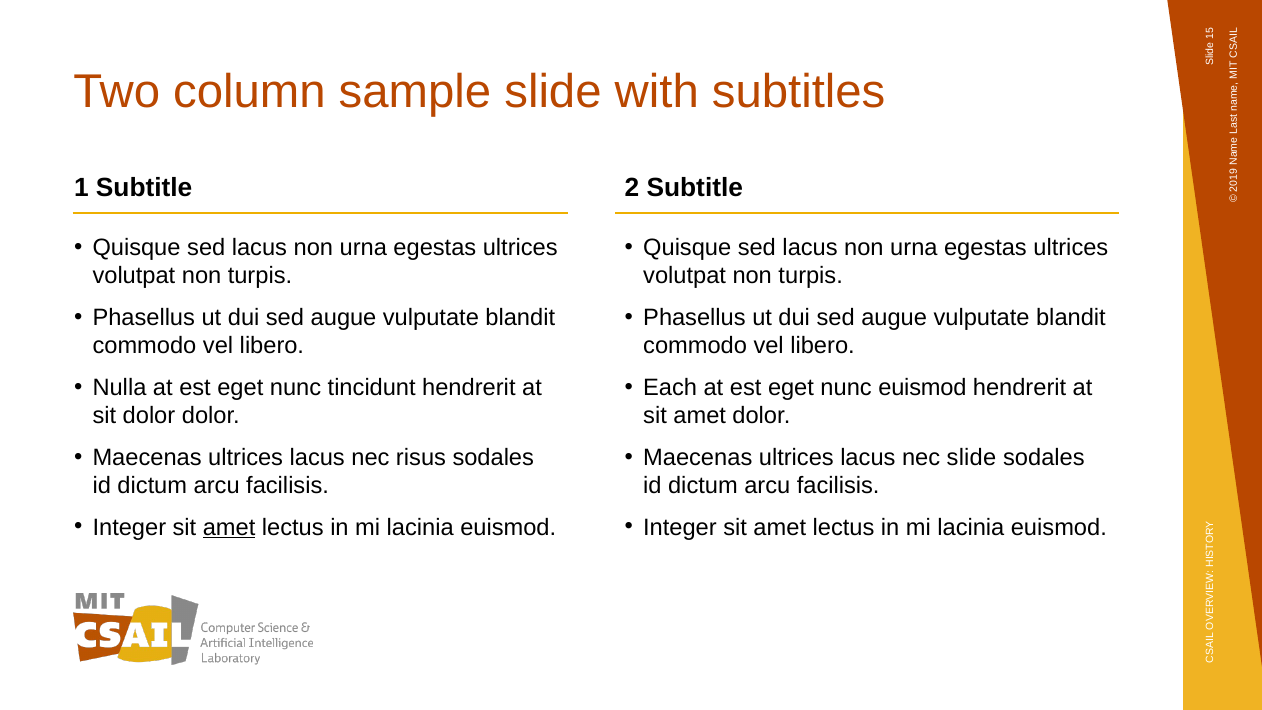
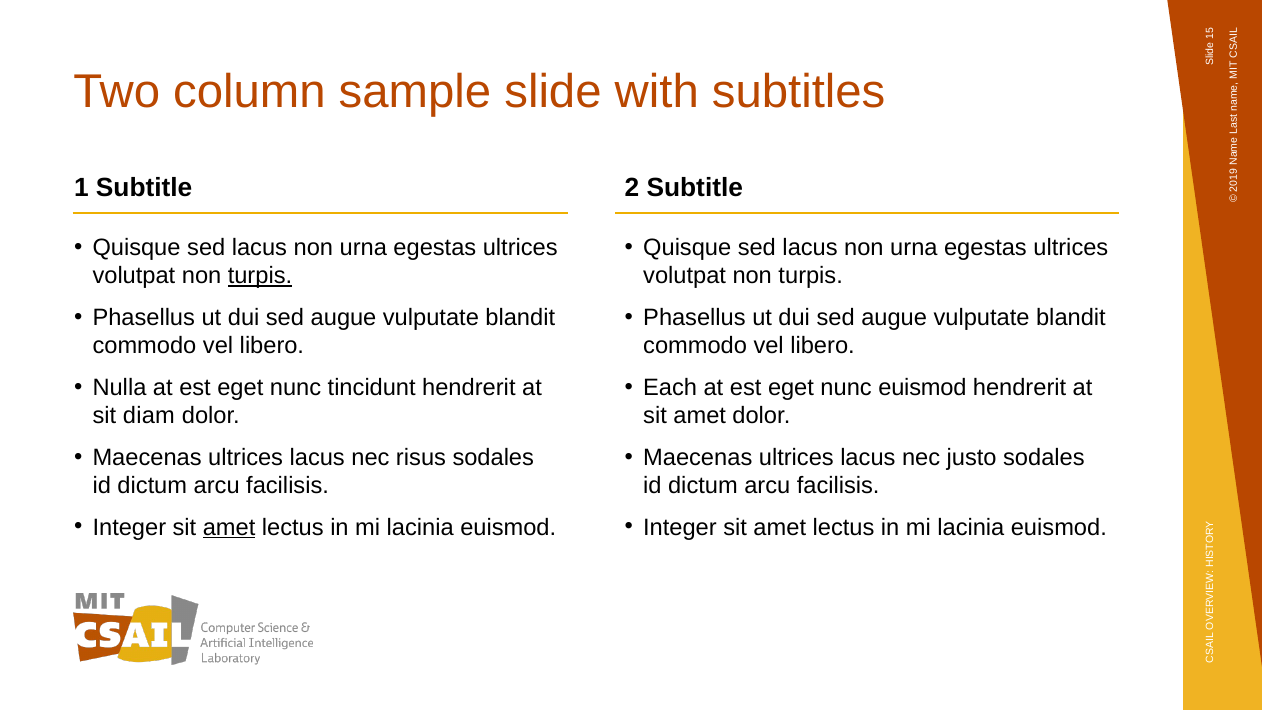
turpis at (260, 276) underline: none -> present
sit dolor: dolor -> diam
nec slide: slide -> justo
